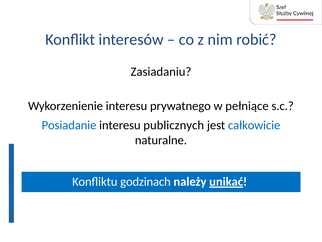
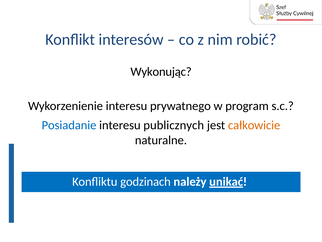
Zasiadaniu: Zasiadaniu -> Wykonując
pełniące: pełniące -> program
całkowicie colour: blue -> orange
